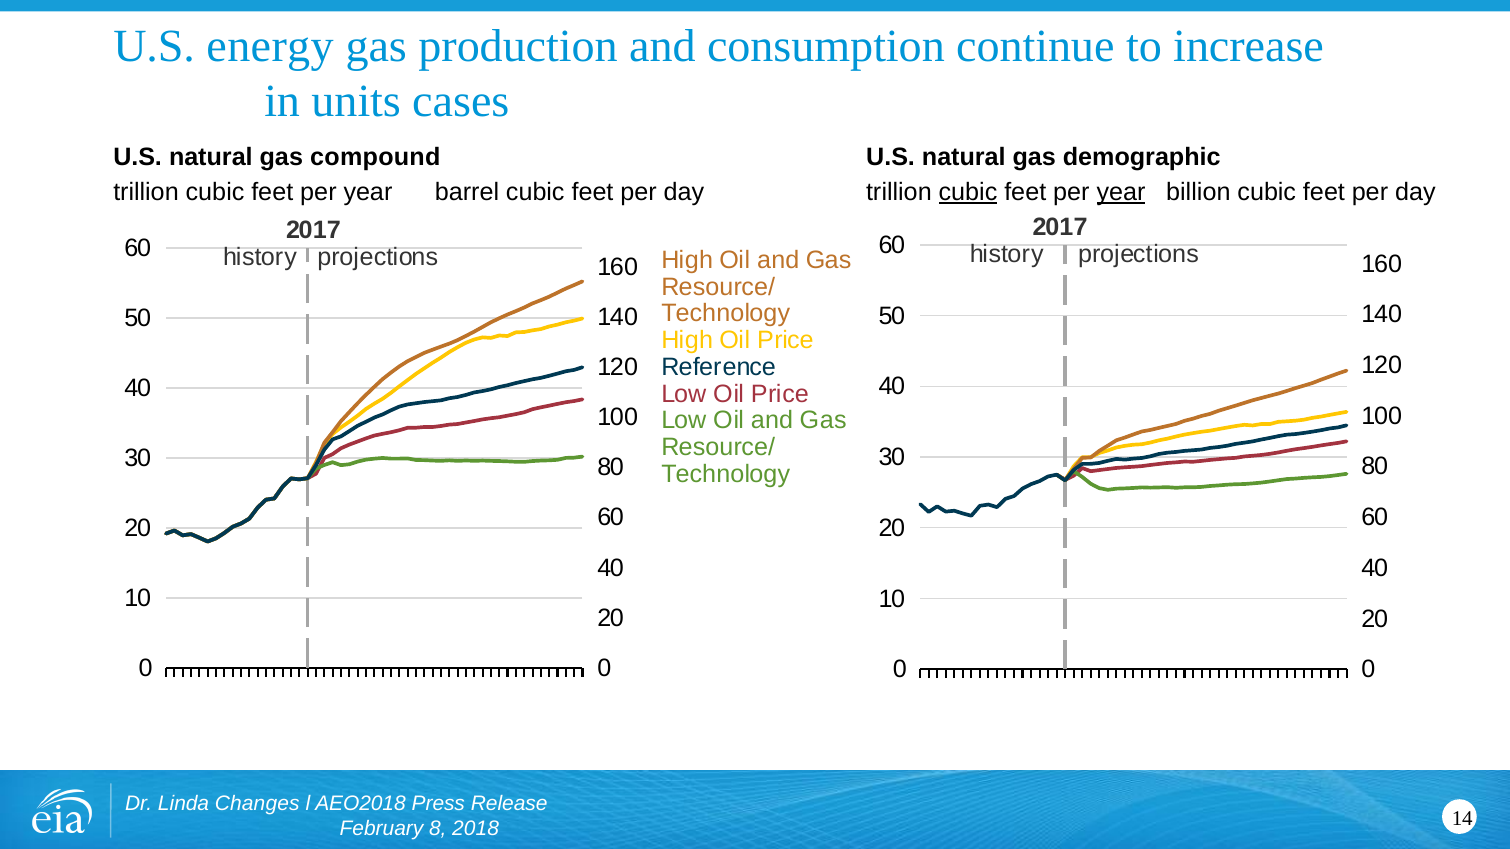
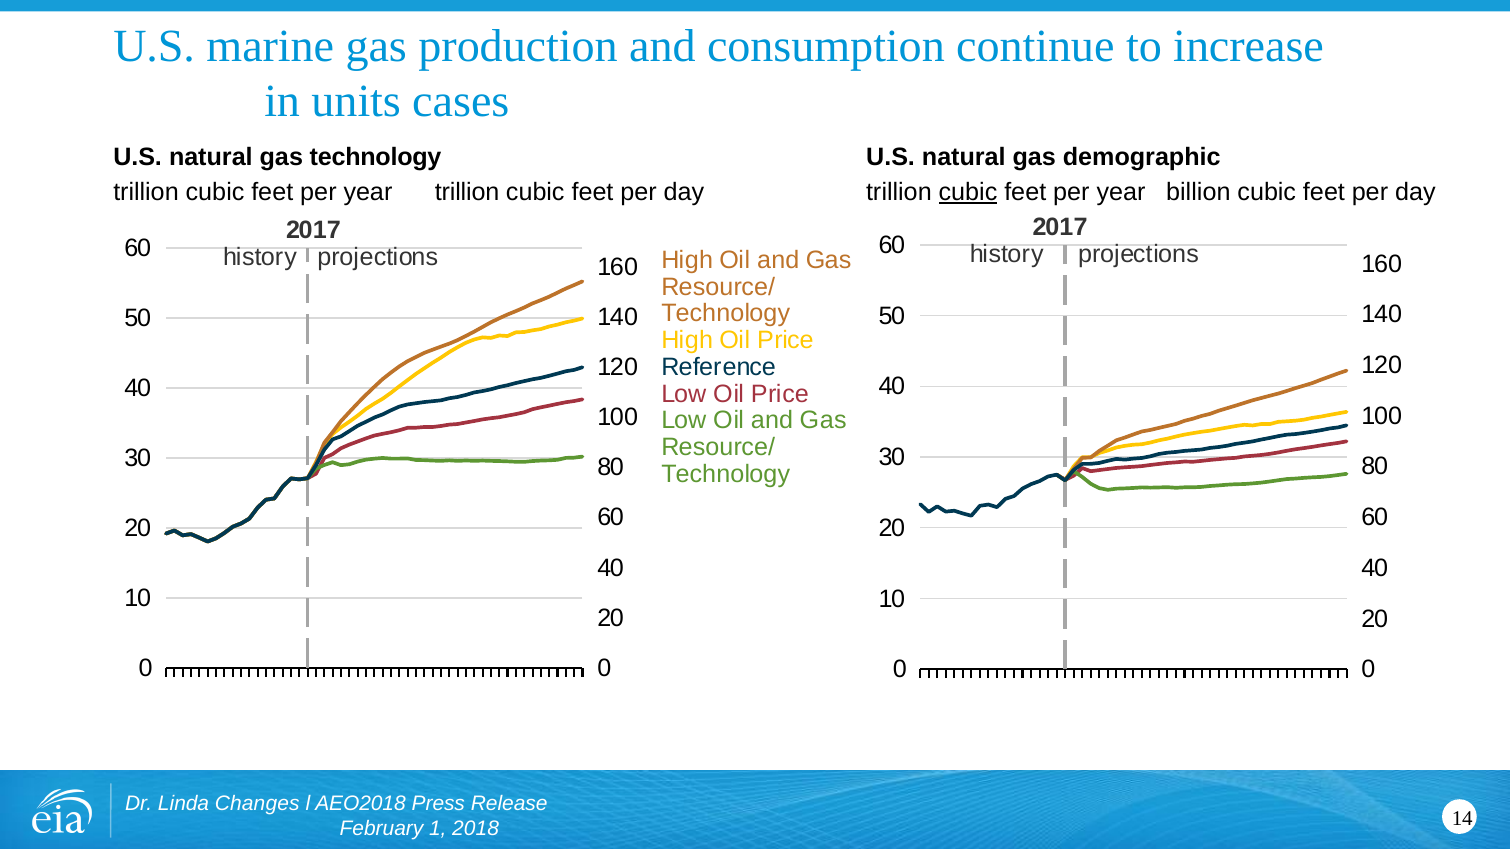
energy: energy -> marine
gas compound: compound -> technology
year barrel: barrel -> trillion
year at (1121, 192) underline: present -> none
8: 8 -> 1
